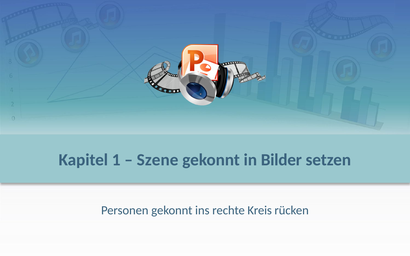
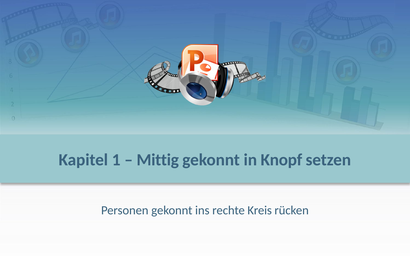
Szene: Szene -> Mittig
Bilder: Bilder -> Knopf
